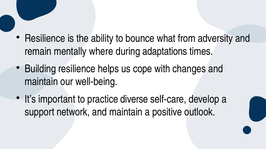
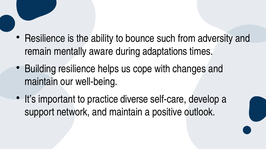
what: what -> such
where: where -> aware
